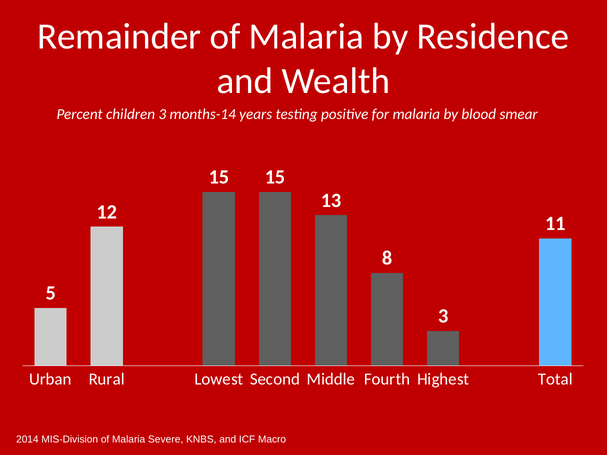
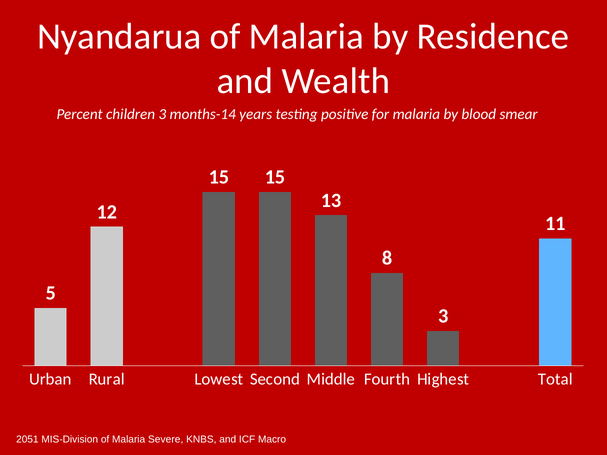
Remainder: Remainder -> Nyandarua
2014: 2014 -> 2051
